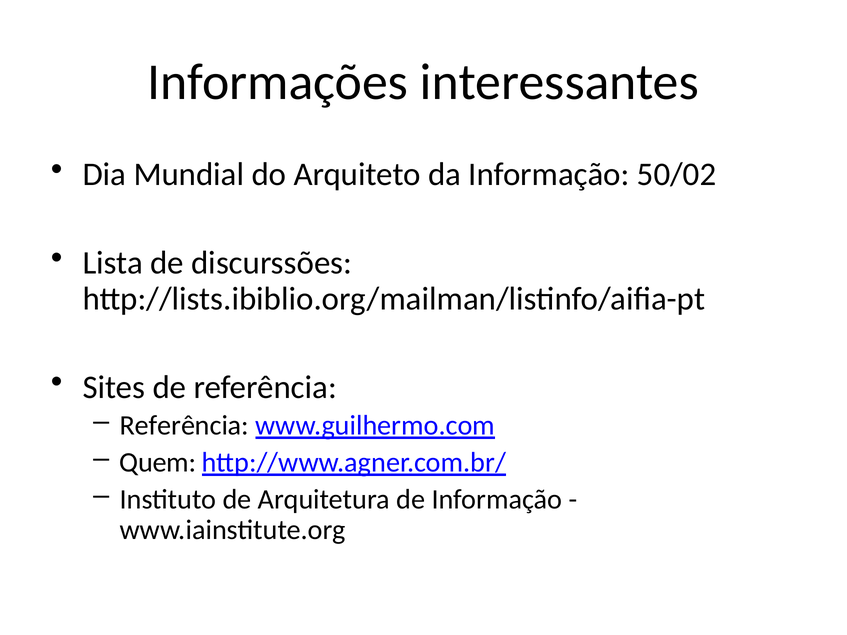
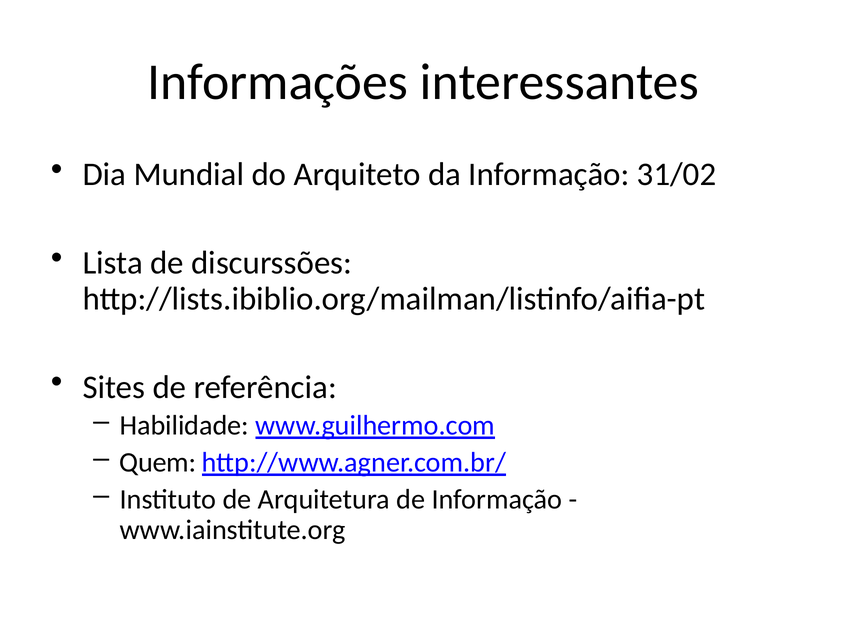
50/02: 50/02 -> 31/02
Referência at (184, 426): Referência -> Habilidade
